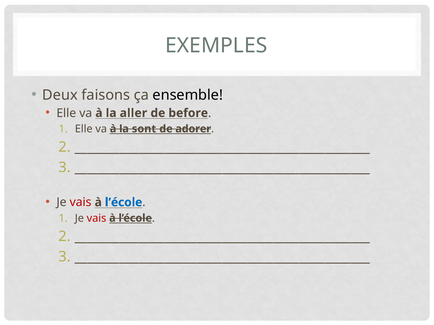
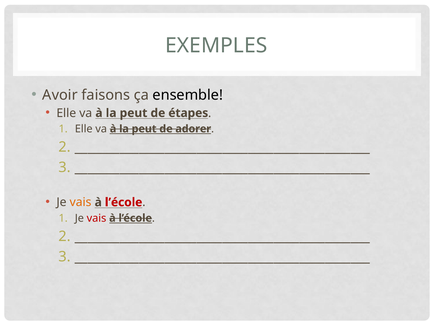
Deux: Deux -> Avoir
aller at (133, 113): aller -> peut
before: before -> étapes
sont at (144, 129): sont -> peut
vais at (81, 203) colour: red -> orange
l’école at (124, 203) colour: blue -> red
